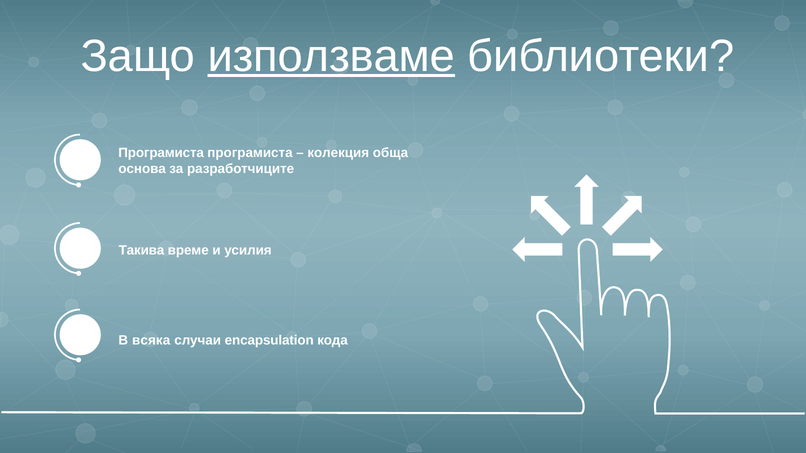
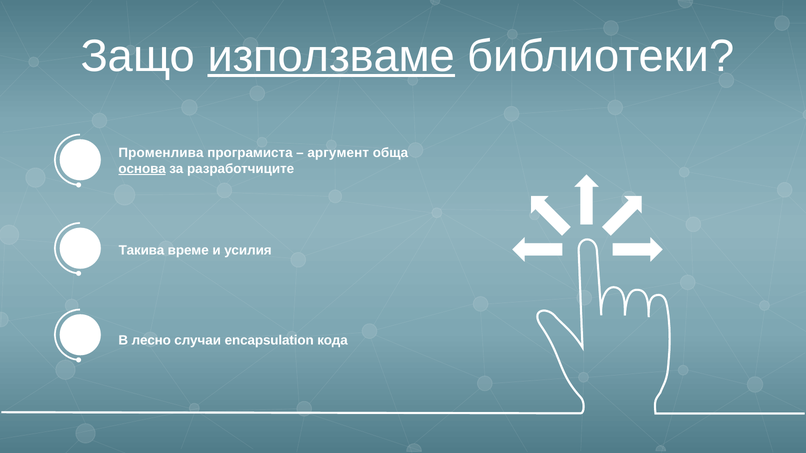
Програмиста at (161, 153): Програмиста -> Променлива
колекция: колекция -> аргумент
основа underline: none -> present
всяка: всяка -> лесно
